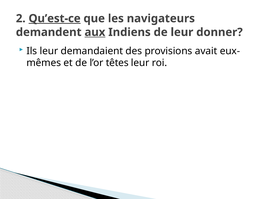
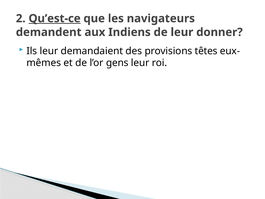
aux underline: present -> none
avait: avait -> têtes
têtes: têtes -> gens
